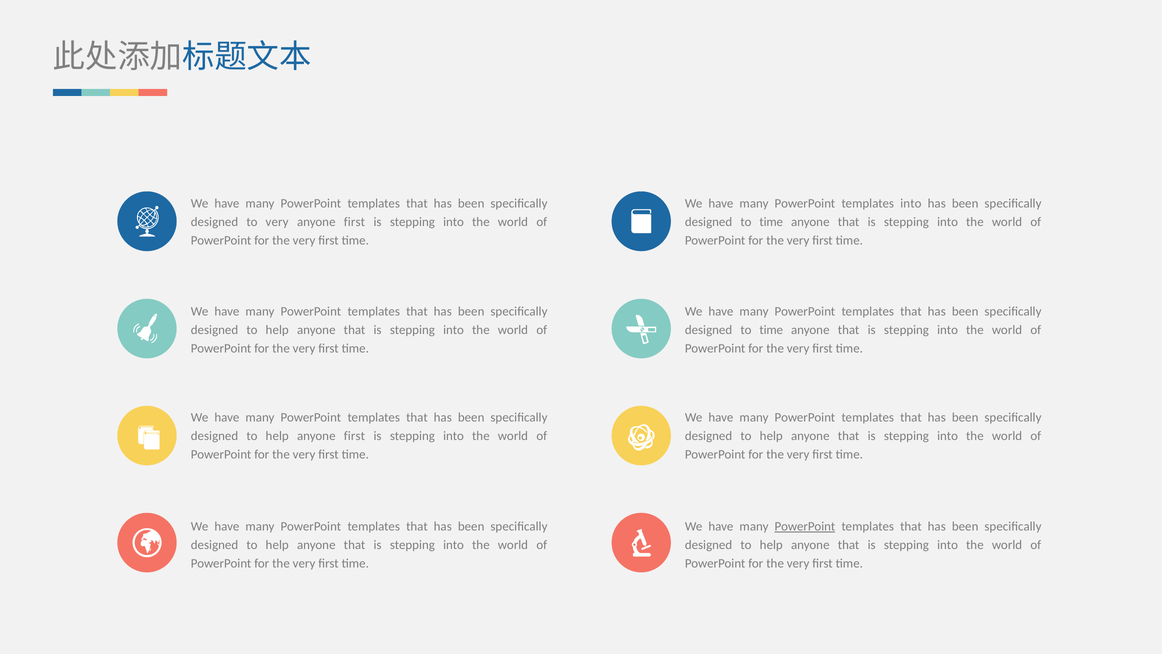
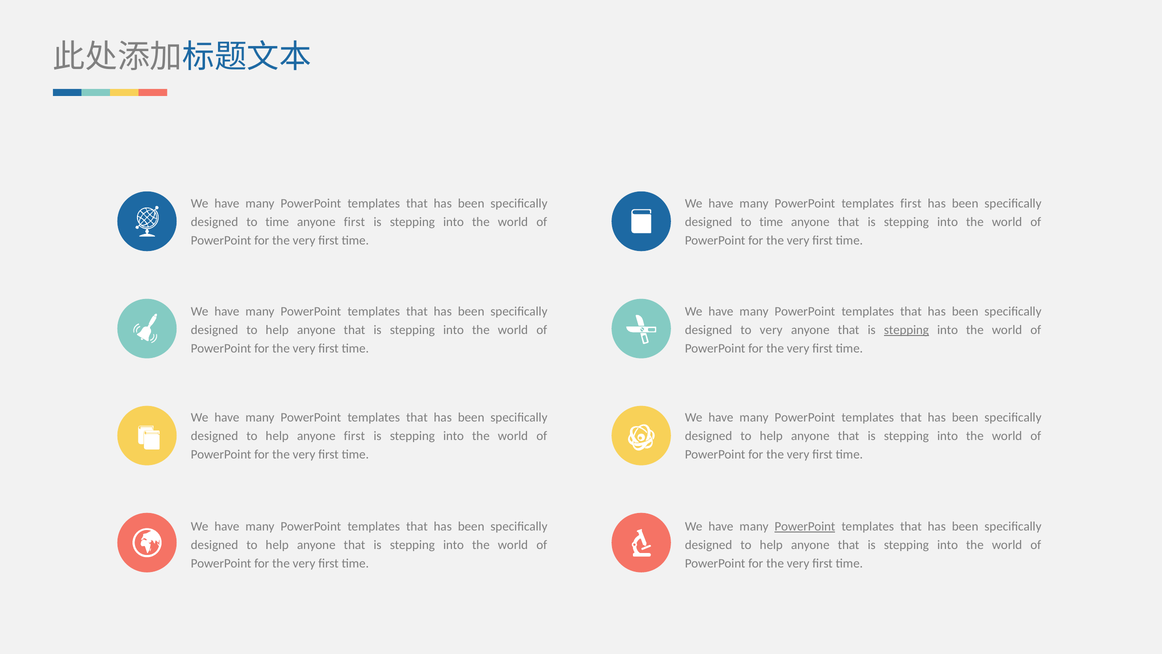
templates into: into -> first
very at (277, 222): very -> time
time at (771, 330): time -> very
stepping at (906, 330) underline: none -> present
